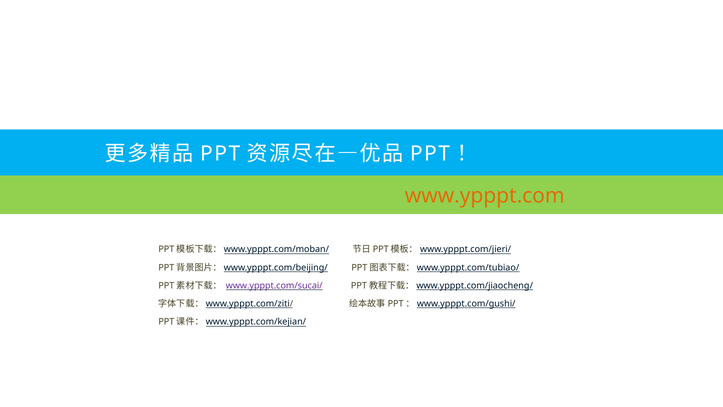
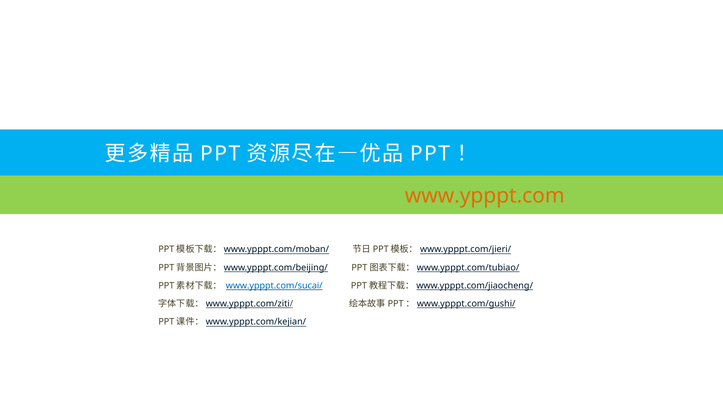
www.ypppt.com/sucai/ colour: purple -> blue
